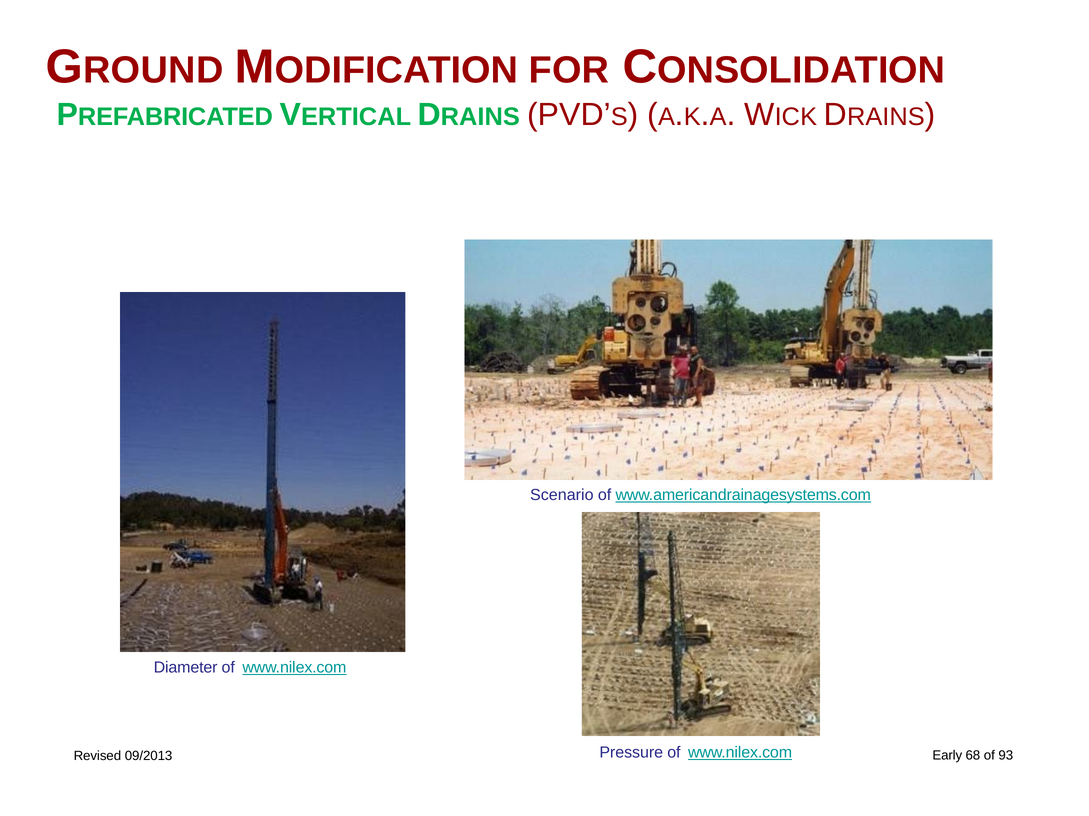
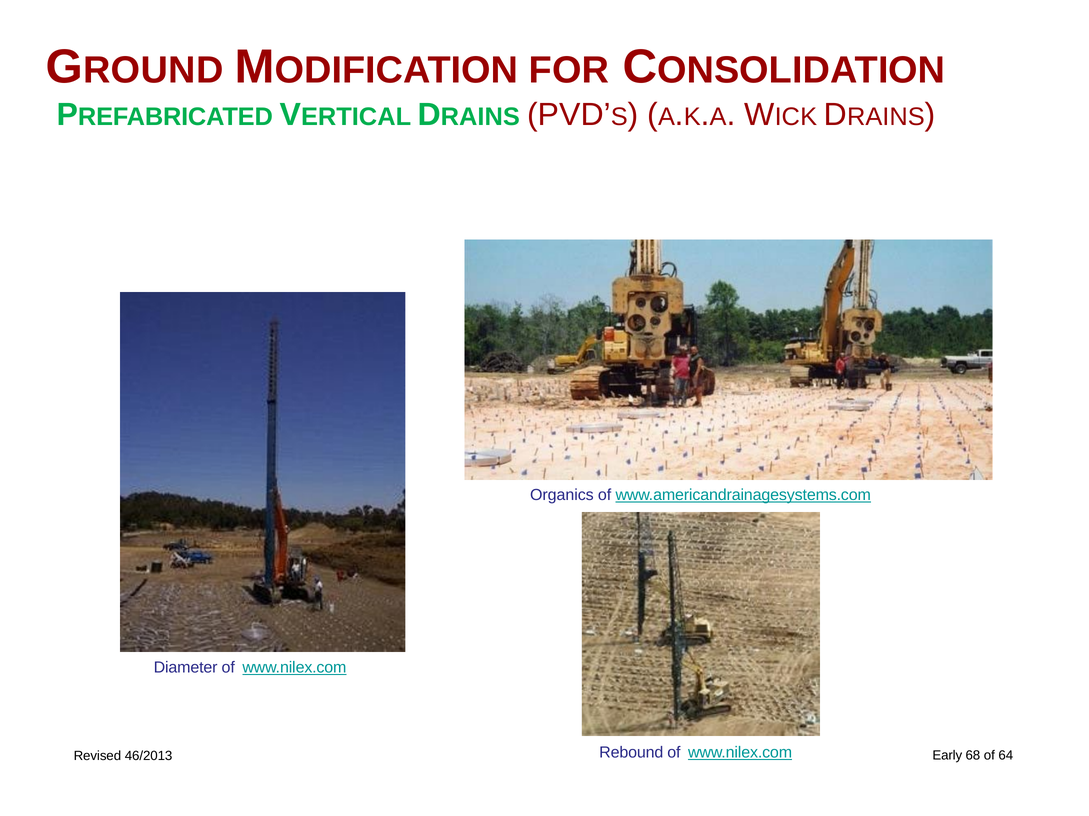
Scenario: Scenario -> Organics
Pressure: Pressure -> Rebound
93: 93 -> 64
09/2013: 09/2013 -> 46/2013
